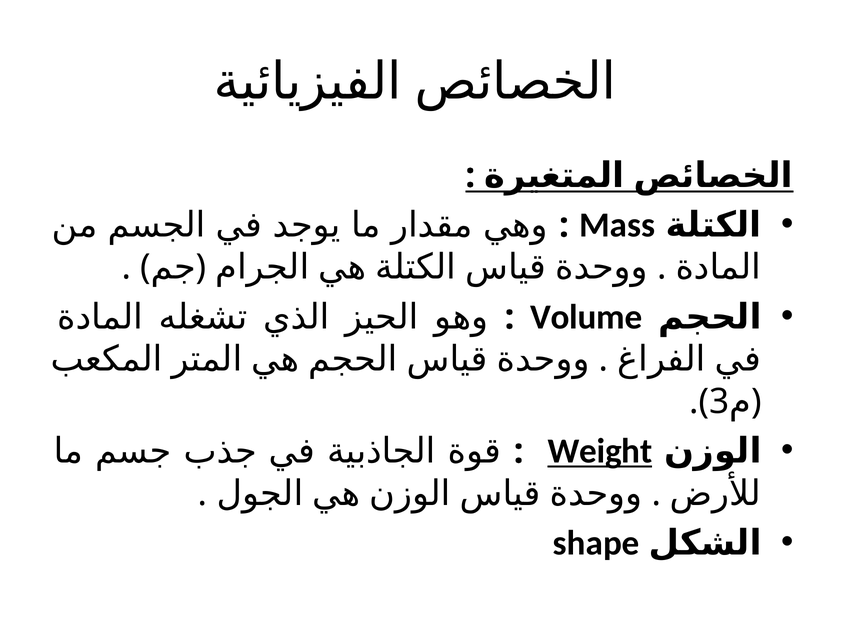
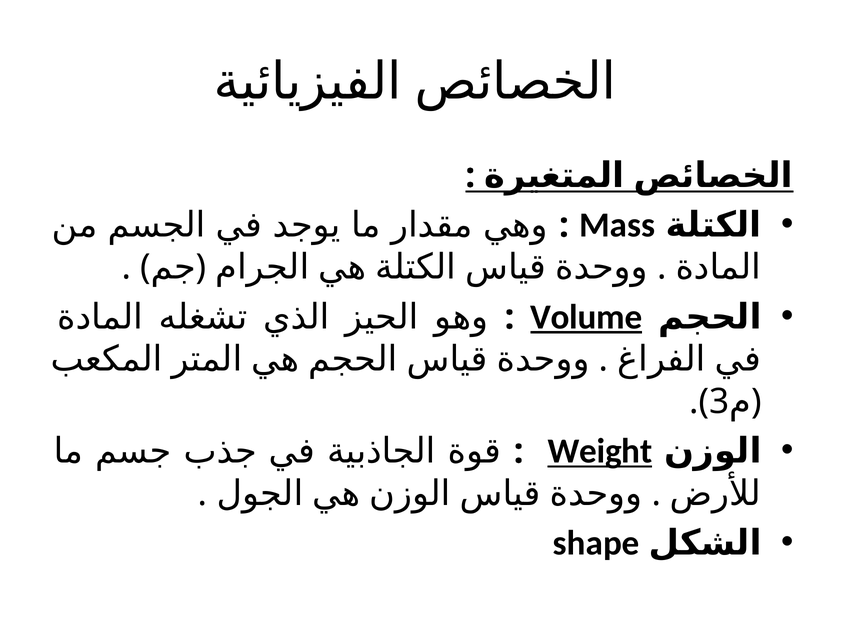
Volume underline: none -> present
